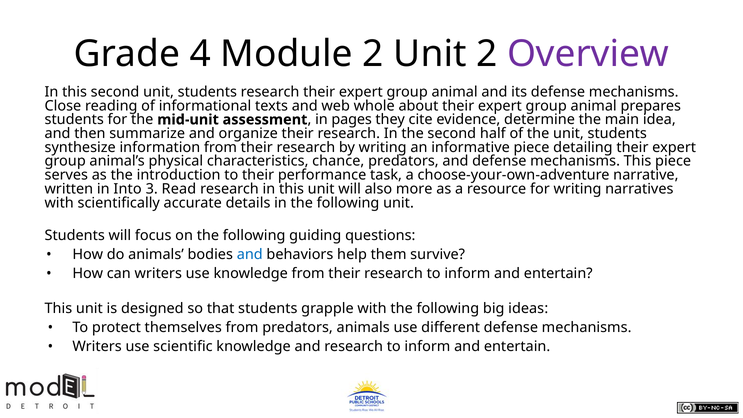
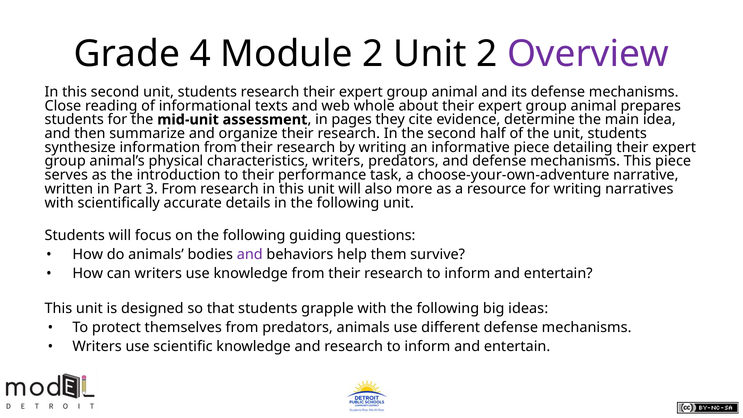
characteristics chance: chance -> writers
Into: Into -> Part
3 Read: Read -> From
and at (250, 254) colour: blue -> purple
